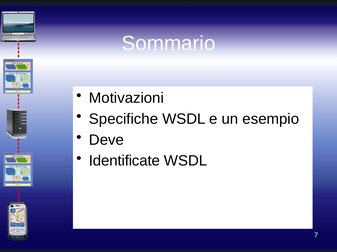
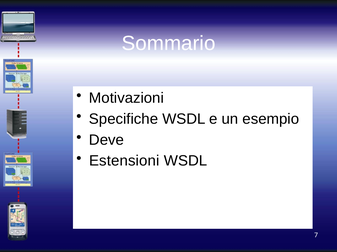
Identificate: Identificate -> Estensioni
